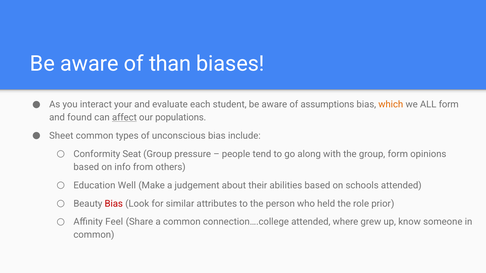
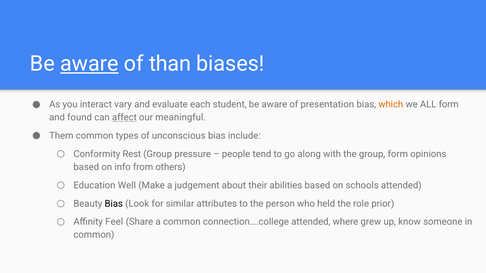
aware at (89, 64) underline: none -> present
your: your -> vary
assumptions: assumptions -> presentation
populations: populations -> meaningful
Sheet: Sheet -> Them
Seat: Seat -> Rest
Bias at (114, 204) colour: red -> black
